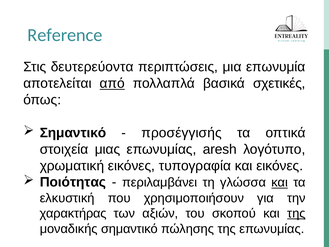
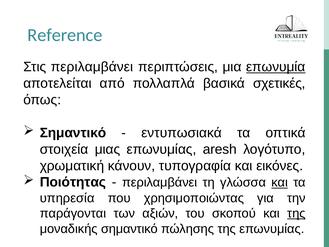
Στις δευτερεύοντα: δευτερεύοντα -> περιλαμβάνει
επωνυμία underline: none -> present
από underline: present -> none
προσέγγισής: προσέγγισής -> εντυπωσιακά
χρωματική εικόνες: εικόνες -> κάνουν
ελκυστική: ελκυστική -> υπηρεσία
χρησιμοποιήσουν: χρησιμοποιήσουν -> χρησιμοποιώντας
χαρακτήρας: χαρακτήρας -> παράγονται
